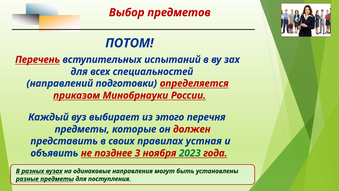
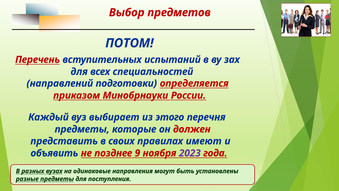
устная: устная -> имеют
3: 3 -> 9
2023 colour: green -> purple
